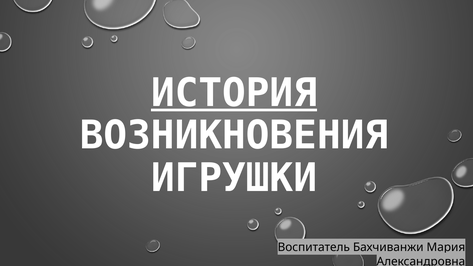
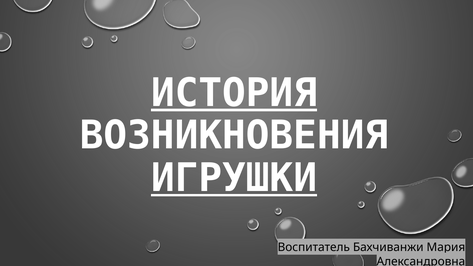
ИГРУШКИ underline: none -> present
